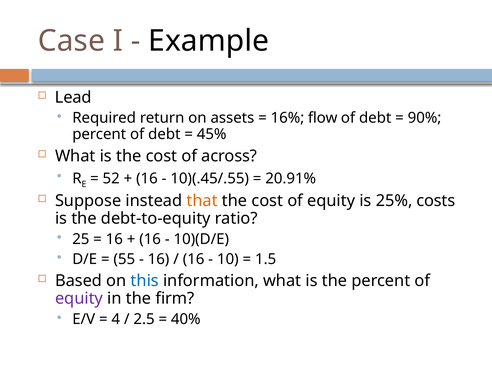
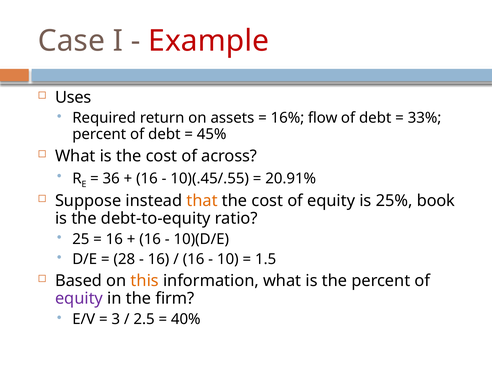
Example colour: black -> red
Lead: Lead -> Uses
90%: 90% -> 33%
52: 52 -> 36
costs: costs -> book
55: 55 -> 28
this colour: blue -> orange
4: 4 -> 3
